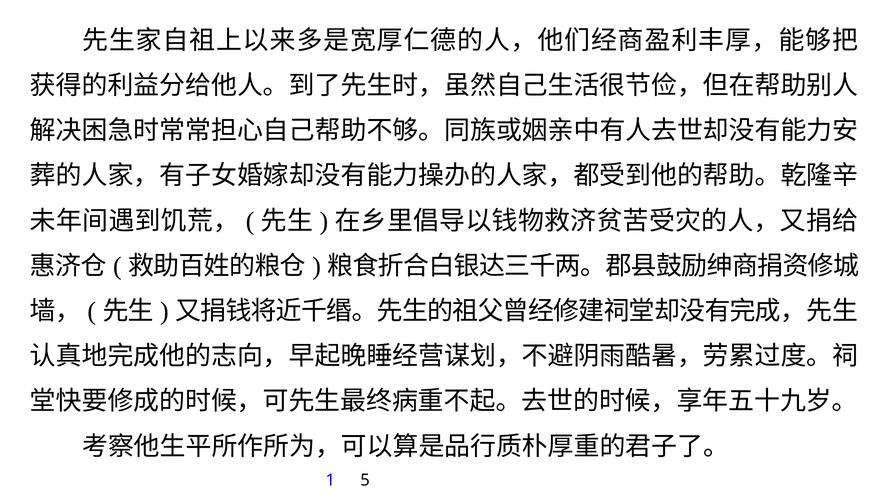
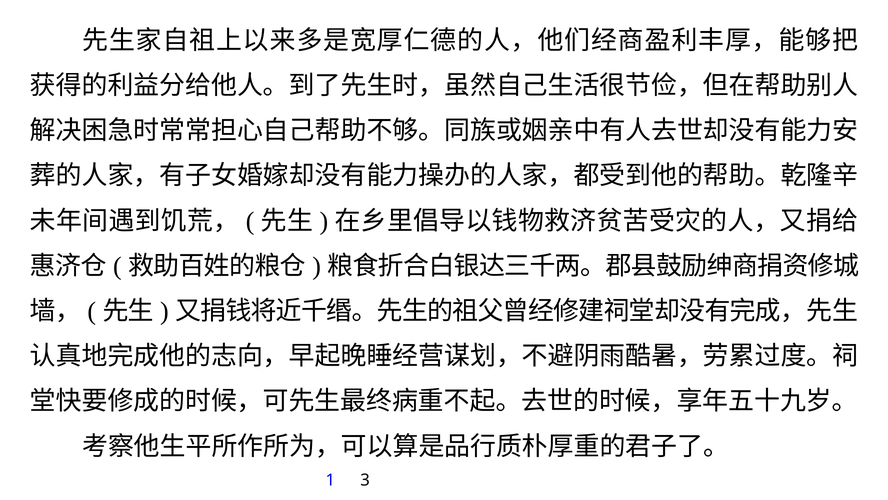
5: 5 -> 3
